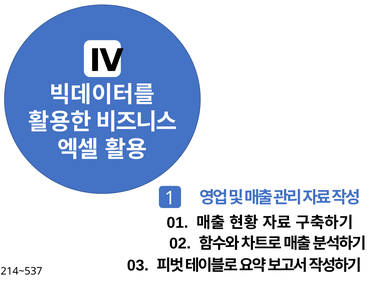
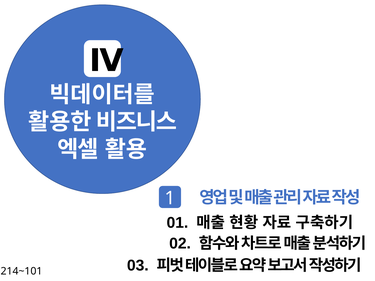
214~537: 214~537 -> 214~101
